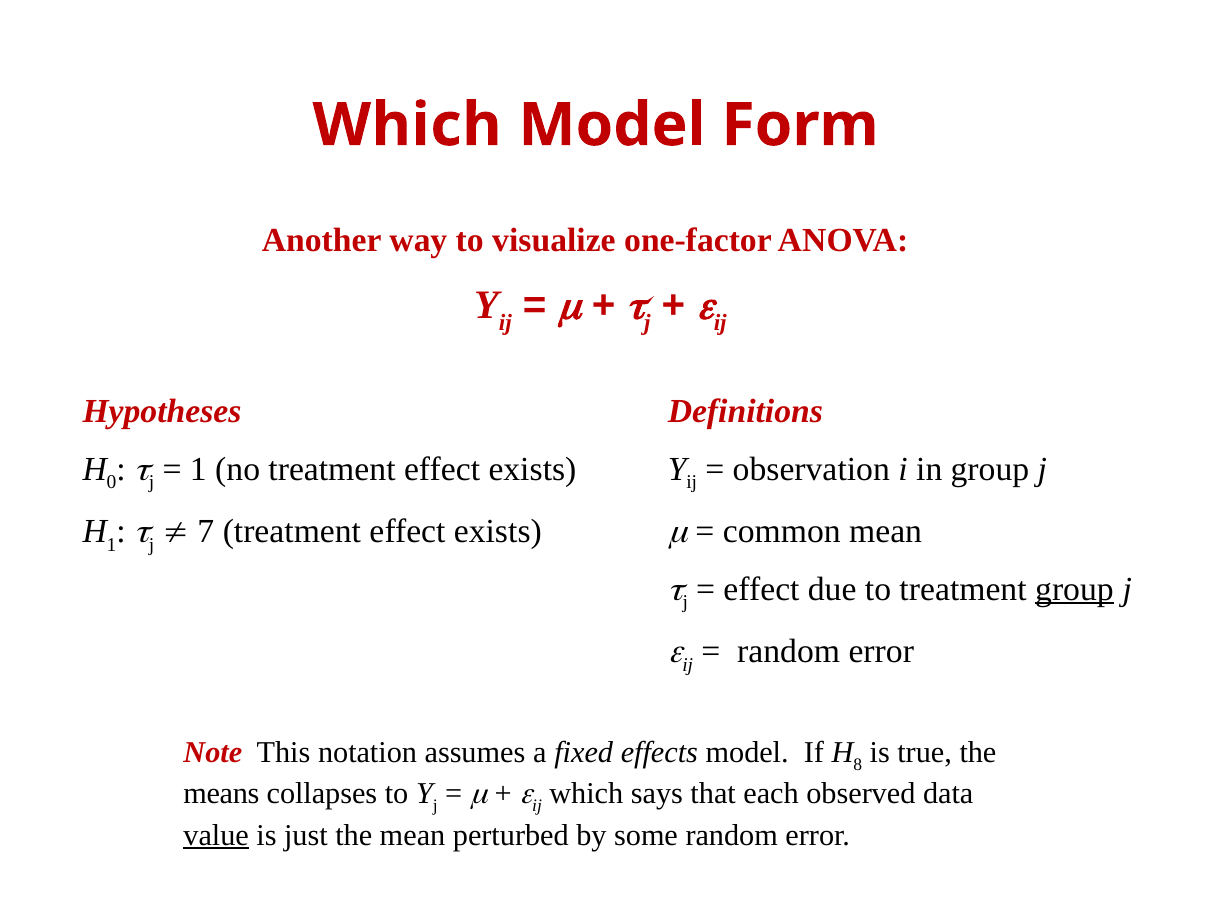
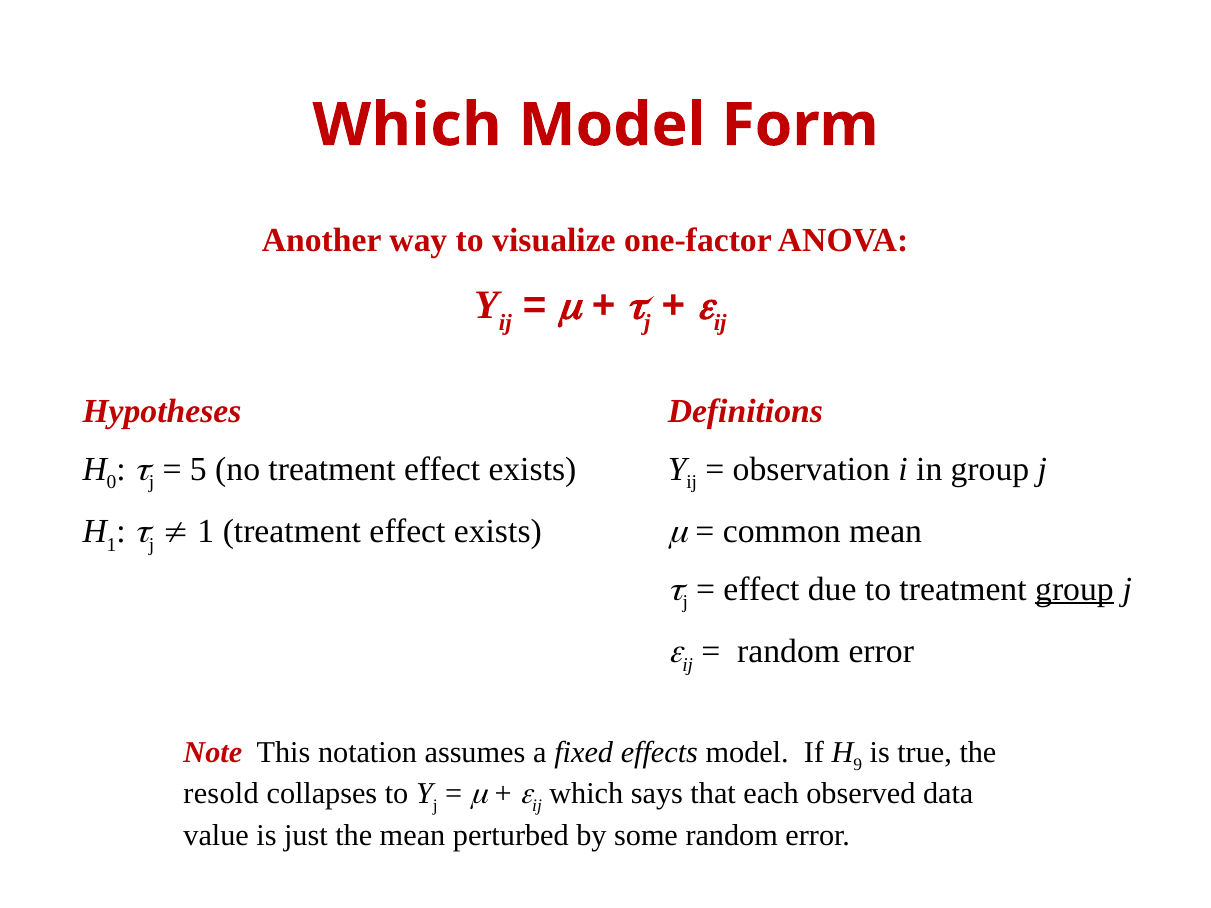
1 at (198, 469): 1 -> 5
7 at (206, 532): 7 -> 1
8: 8 -> 9
means: means -> resold
value underline: present -> none
